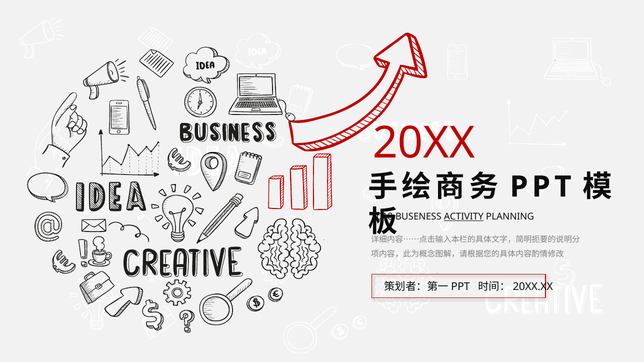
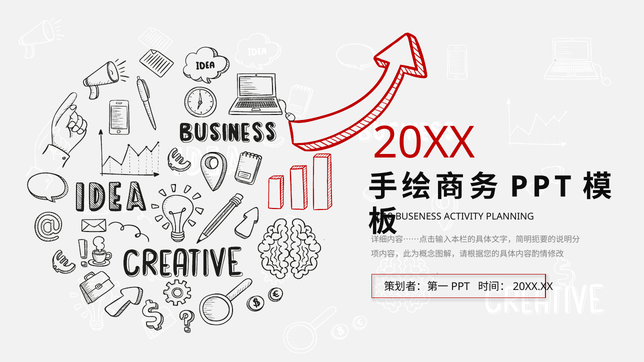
ACTIVITY underline: present -> none
